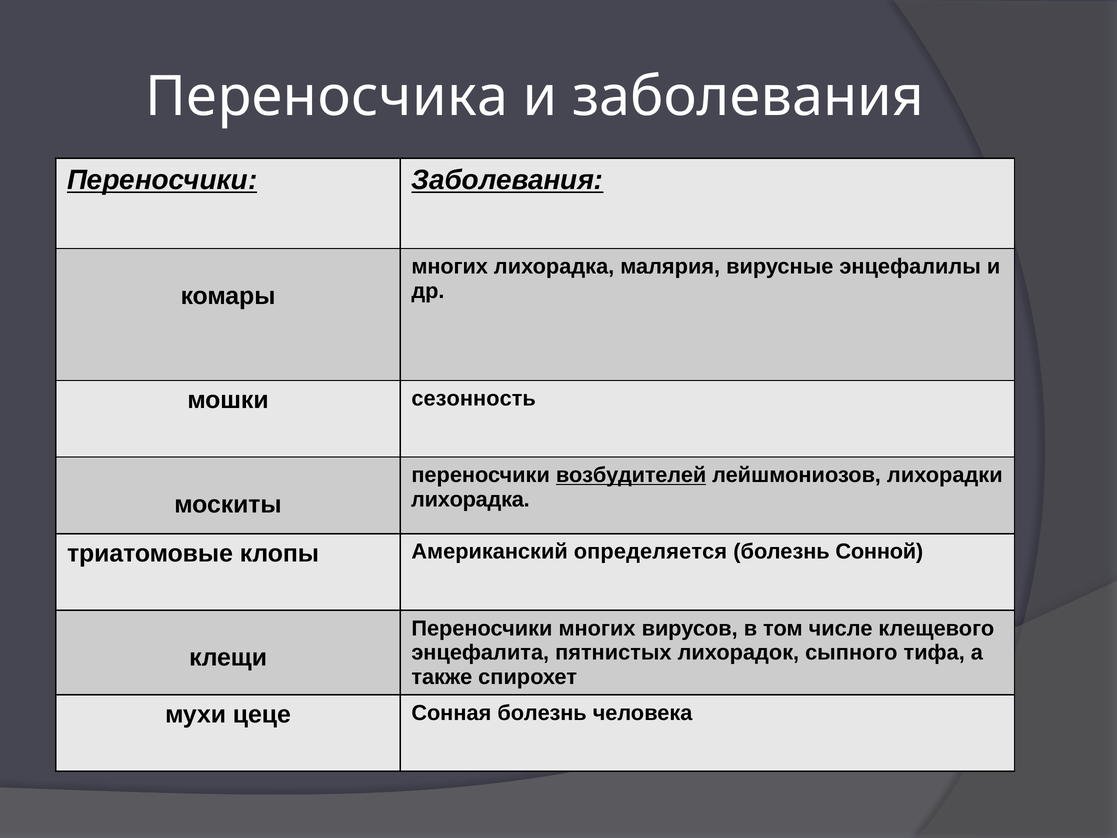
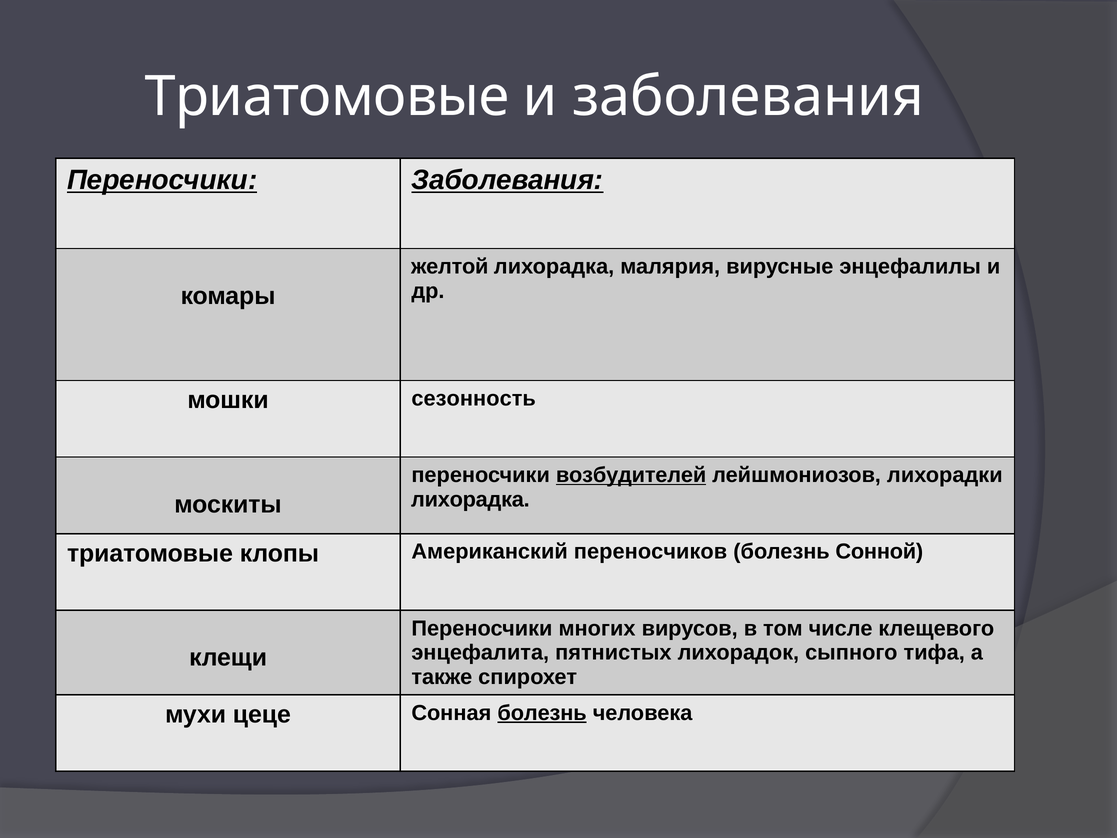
Переносчика at (327, 97): Переносчика -> Триатомовые
многих at (450, 267): многих -> желтой
определяется: определяется -> переносчиков
болезнь at (542, 713) underline: none -> present
